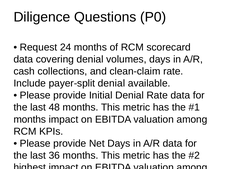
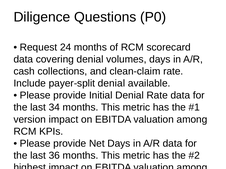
48: 48 -> 34
months at (30, 120): months -> version
